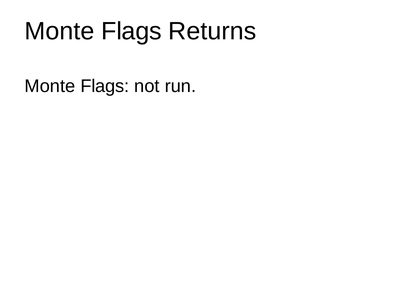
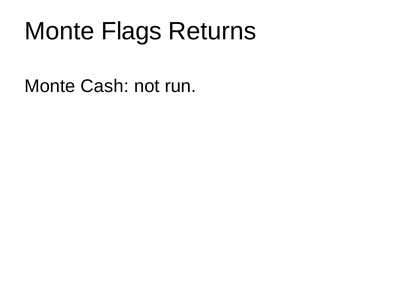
Flags at (105, 86): Flags -> Cash
